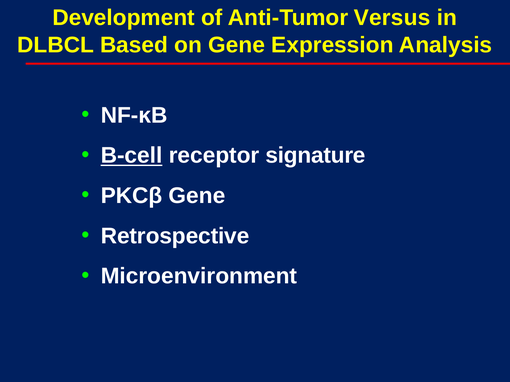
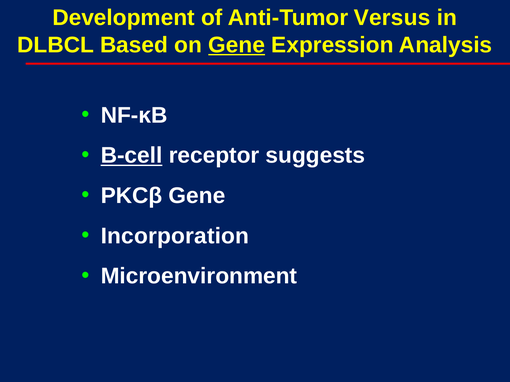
Gene at (237, 45) underline: none -> present
signature: signature -> suggests
Retrospective: Retrospective -> Incorporation
